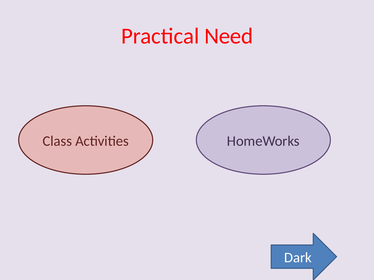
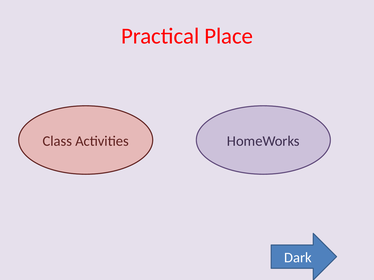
Need: Need -> Place
